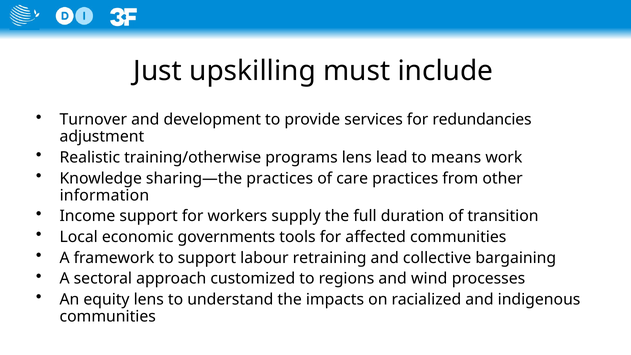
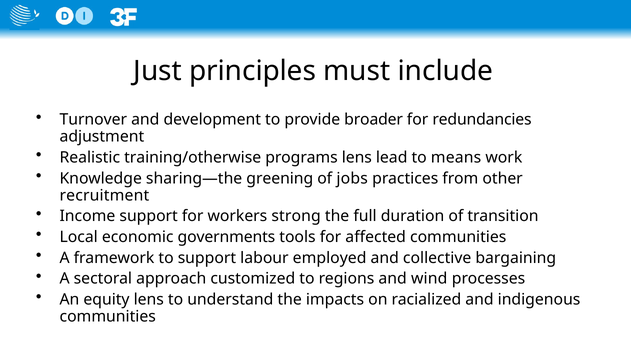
upskilling: upskilling -> principles
services: services -> broader
sharing—the practices: practices -> greening
care: care -> jobs
information: information -> recruitment
supply: supply -> strong
retraining: retraining -> employed
